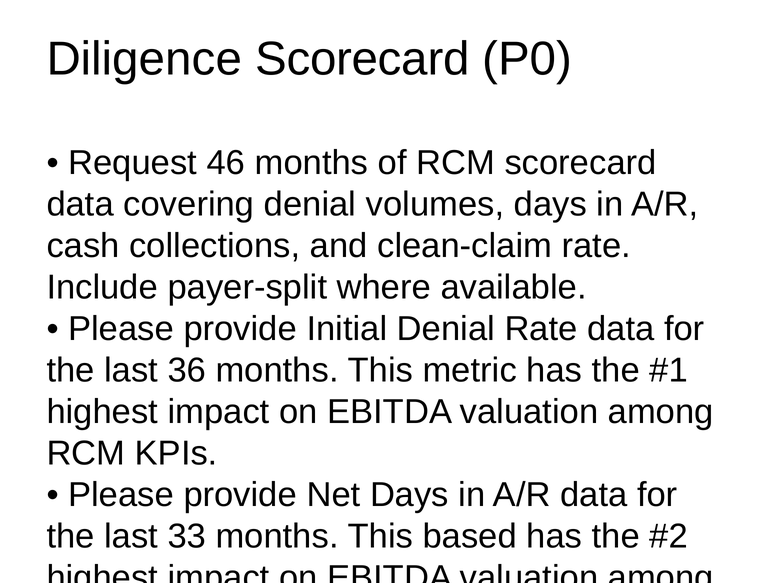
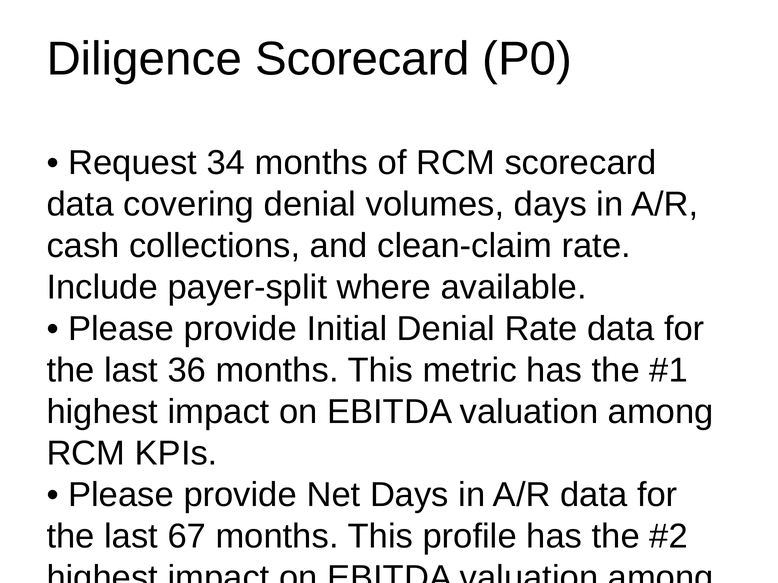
46: 46 -> 34
33: 33 -> 67
based: based -> profile
